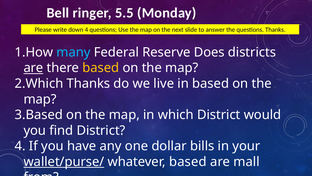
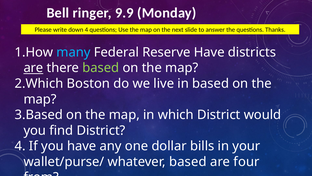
5.5: 5.5 -> 9.9
Reserve Does: Does -> Have
based at (101, 68) colour: yellow -> light green
Thanks at (88, 83): Thanks -> Boston
wallet/purse/ underline: present -> none
mall: mall -> four
